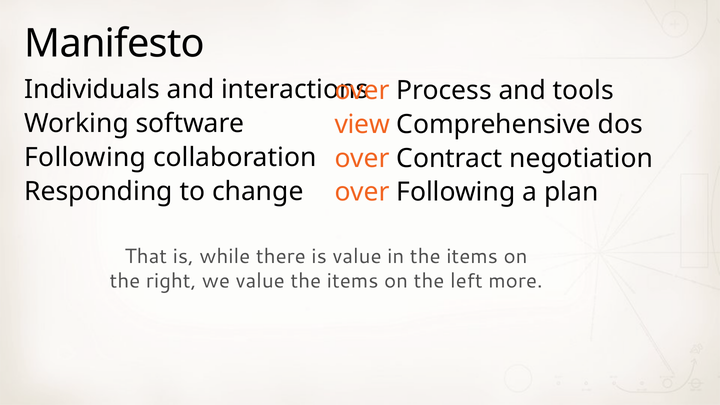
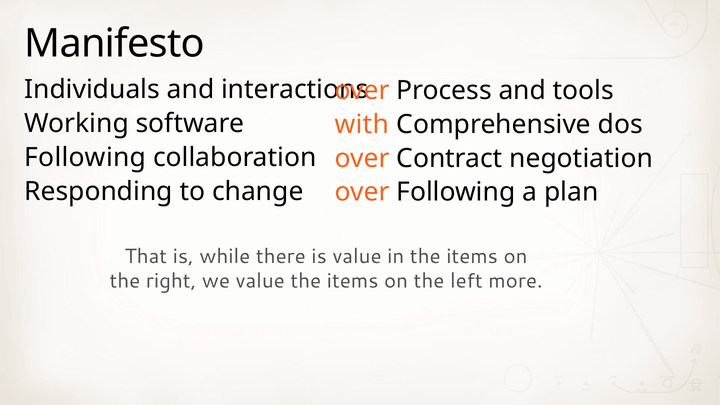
view: view -> with
